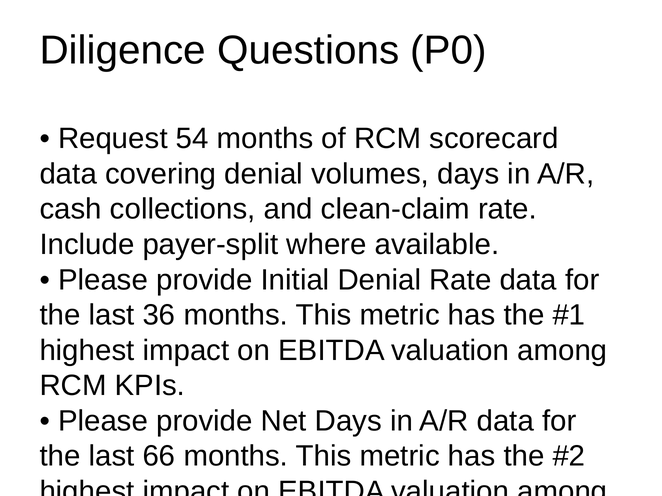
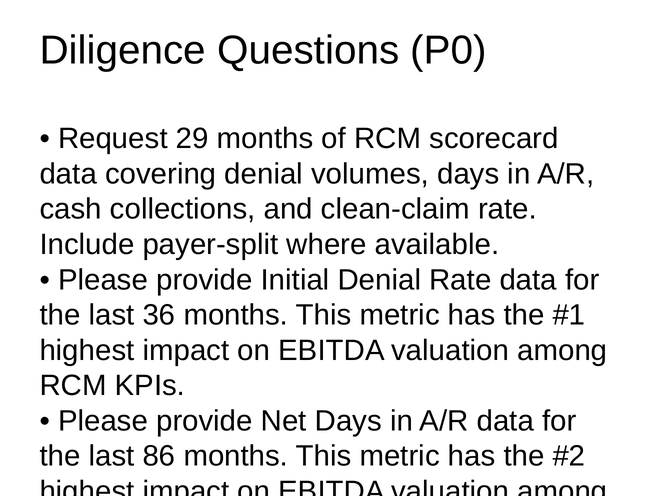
54: 54 -> 29
66: 66 -> 86
